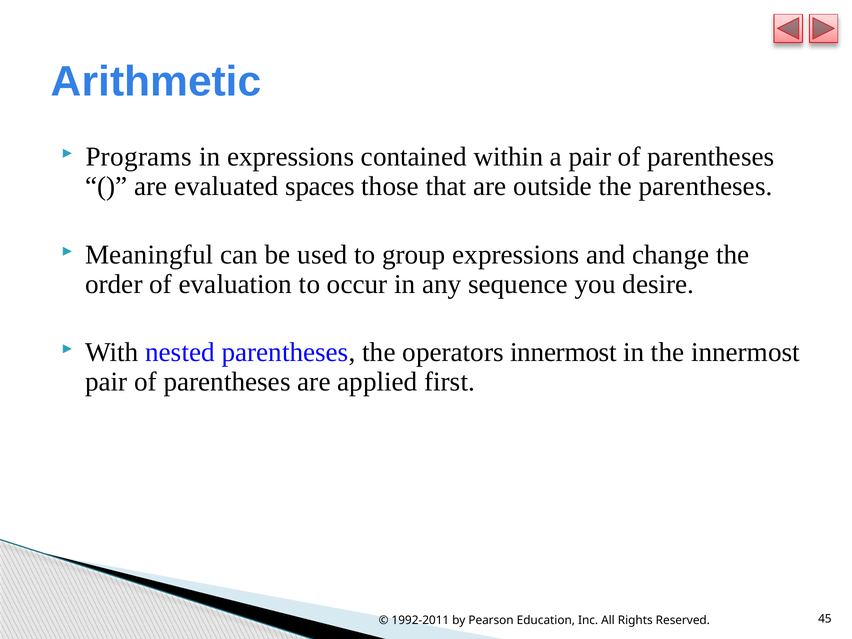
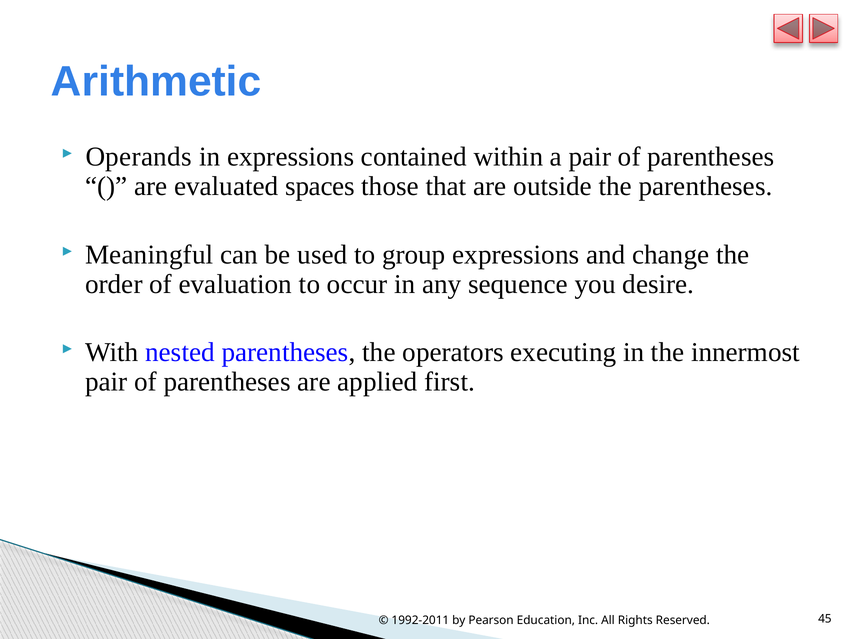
Programs: Programs -> Operands
operators innermost: innermost -> executing
